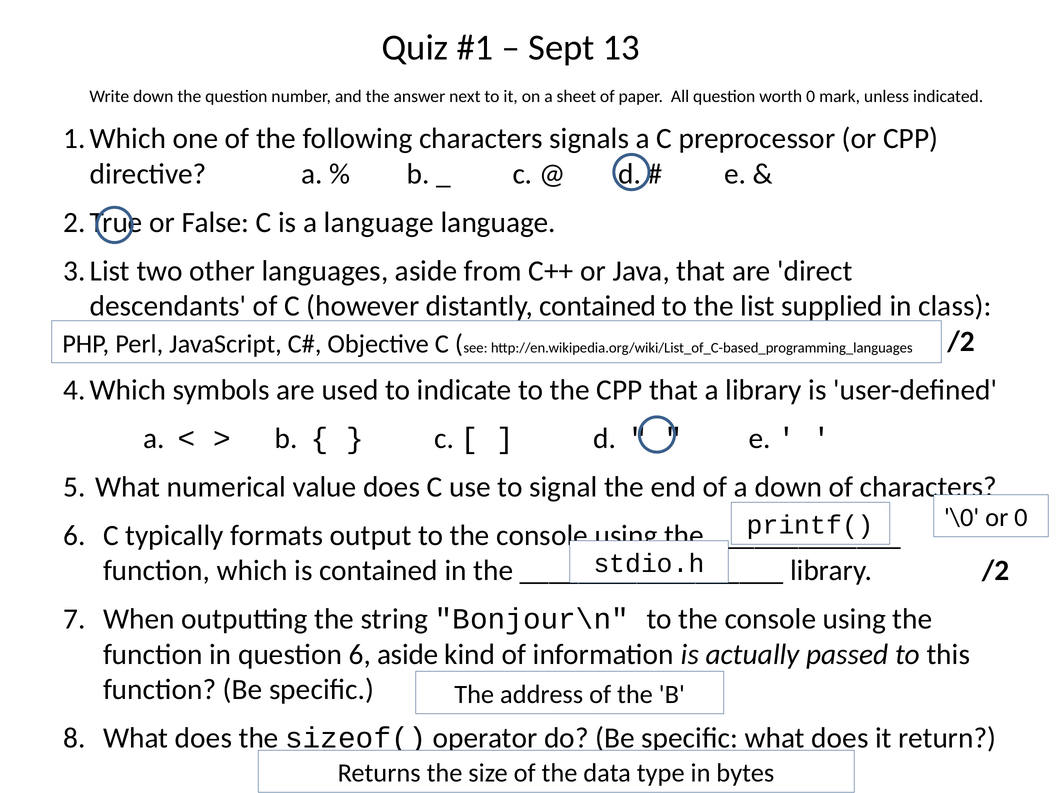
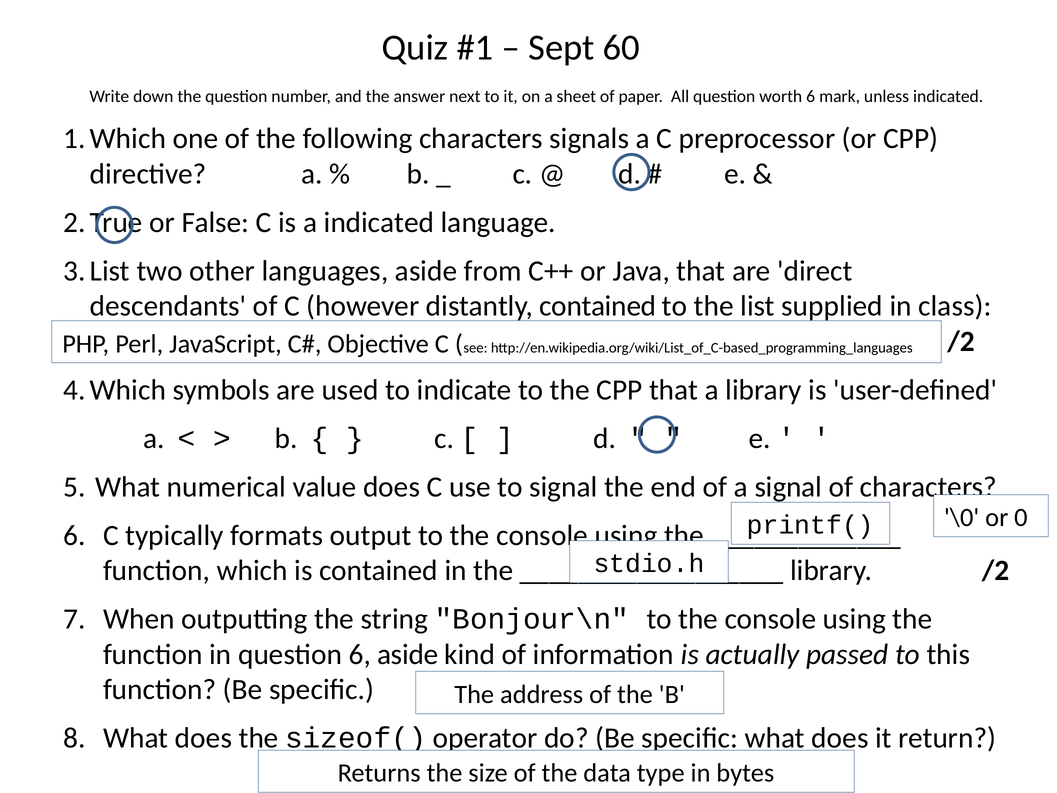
13: 13 -> 60
worth 0: 0 -> 6
a language: language -> indicated
a down: down -> signal
